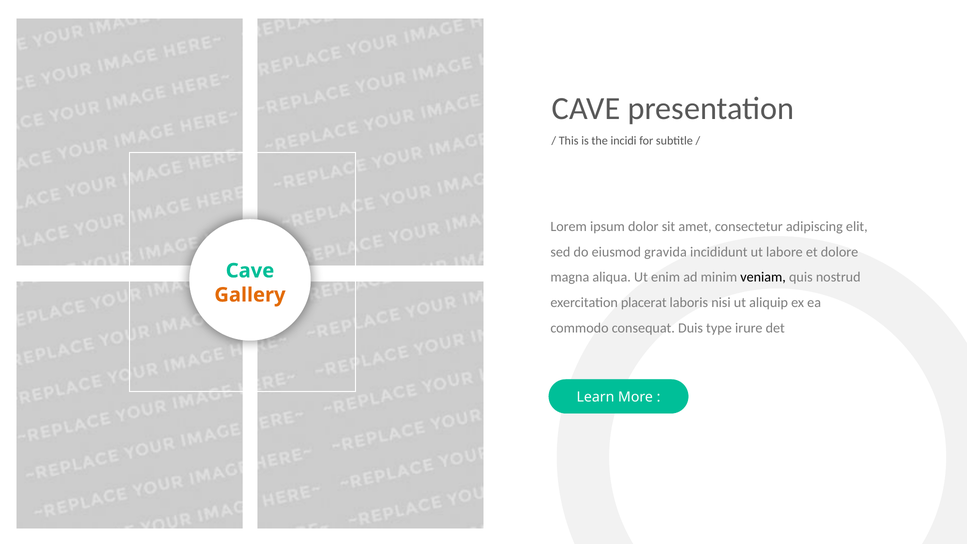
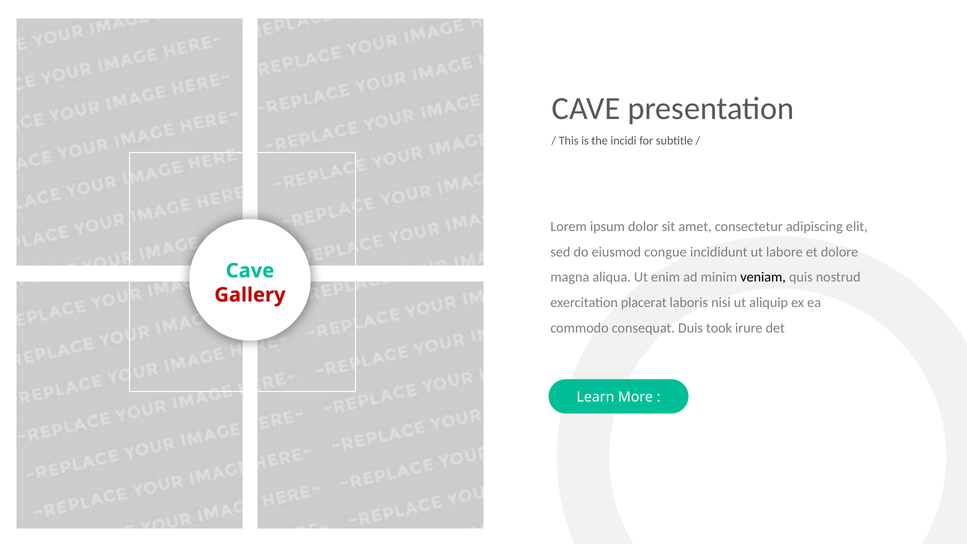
gravida: gravida -> congue
Gallery colour: orange -> red
type: type -> took
